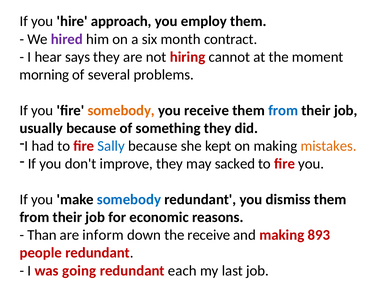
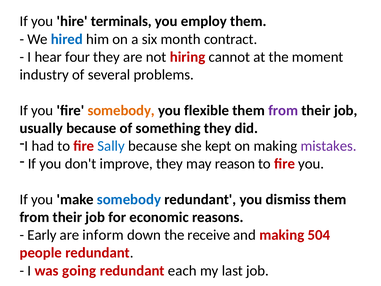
hire approach: approach -> terminals
hired colour: purple -> blue
says: says -> four
morning: morning -> industry
you receive: receive -> flexible
from at (283, 110) colour: blue -> purple
mistakes colour: orange -> purple
sacked: sacked -> reason
Than: Than -> Early
893: 893 -> 504
